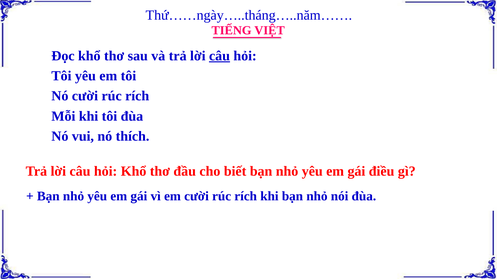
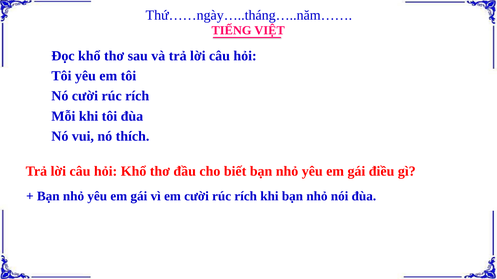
câu at (220, 56) underline: present -> none
